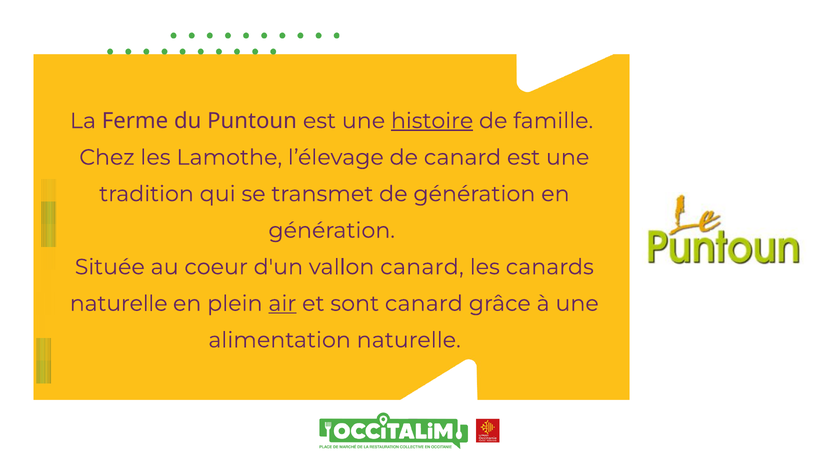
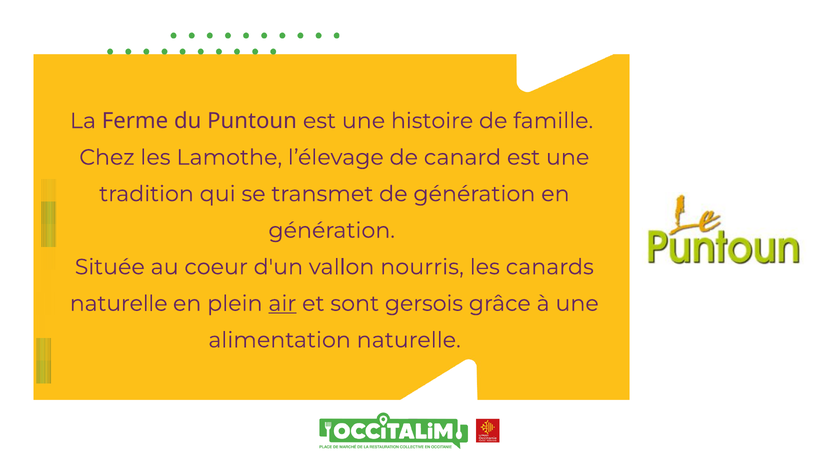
histoire underline: present -> none
vallon canard: canard -> nourris
sont canard: canard -> gersois
